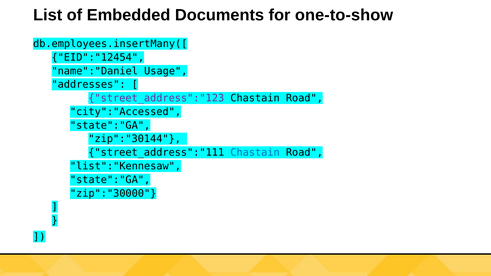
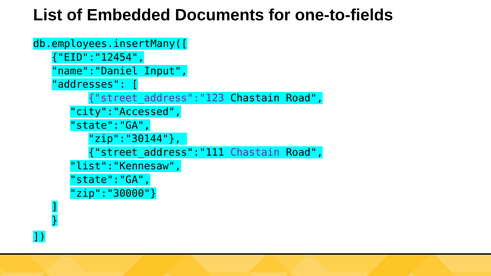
one-to-show: one-to-show -> one-to-fields
Usage: Usage -> Input
Chastain at (255, 153) colour: blue -> purple
